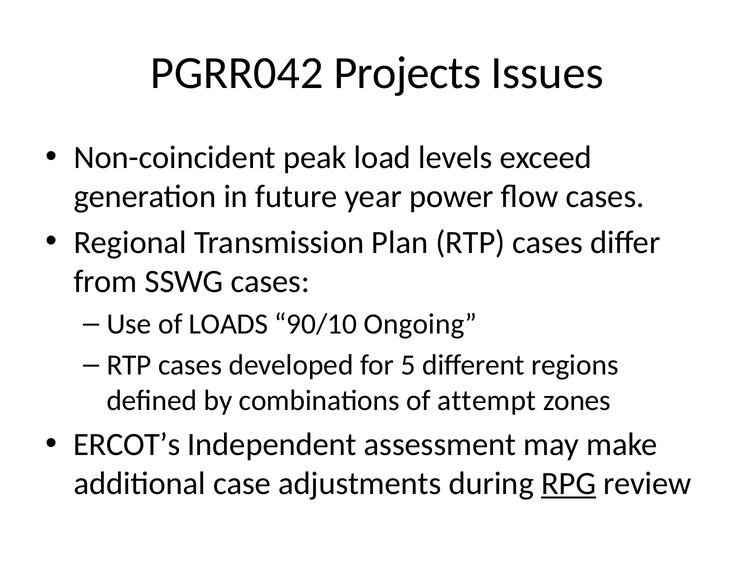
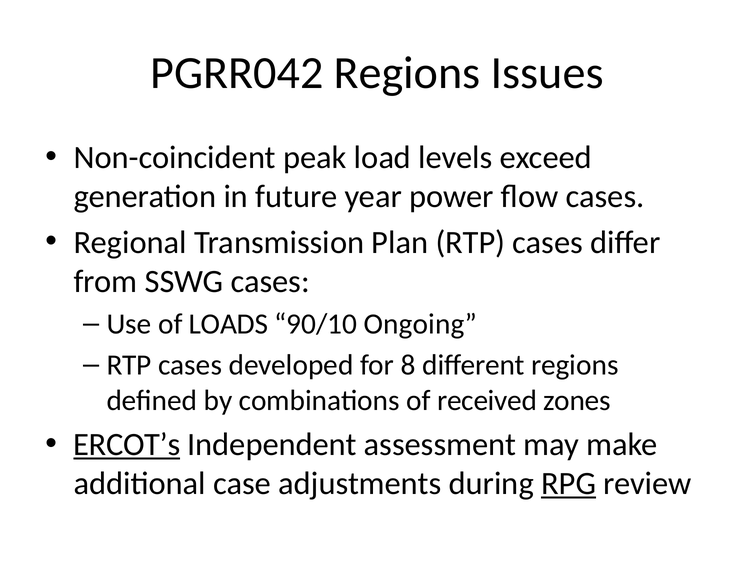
PGRR042 Projects: Projects -> Regions
5: 5 -> 8
attempt: attempt -> received
ERCOT’s underline: none -> present
